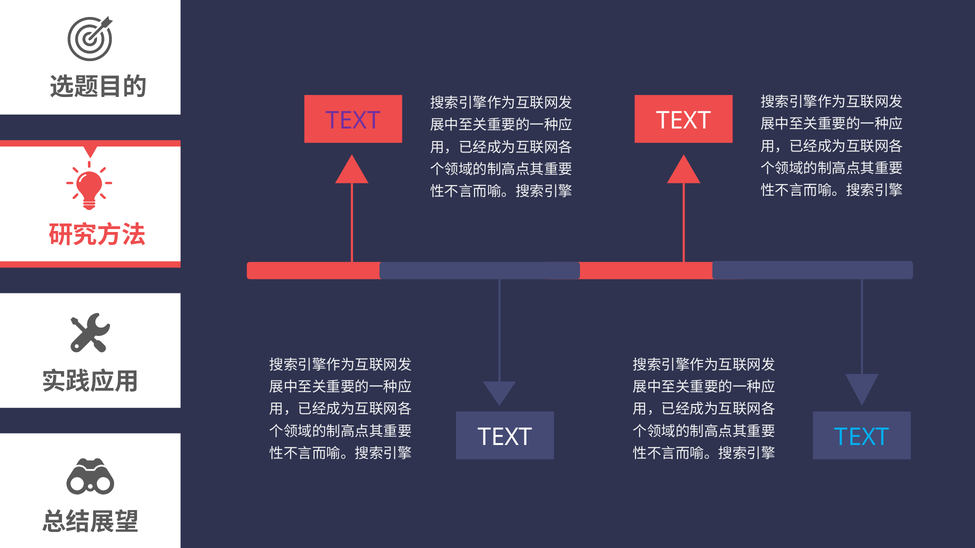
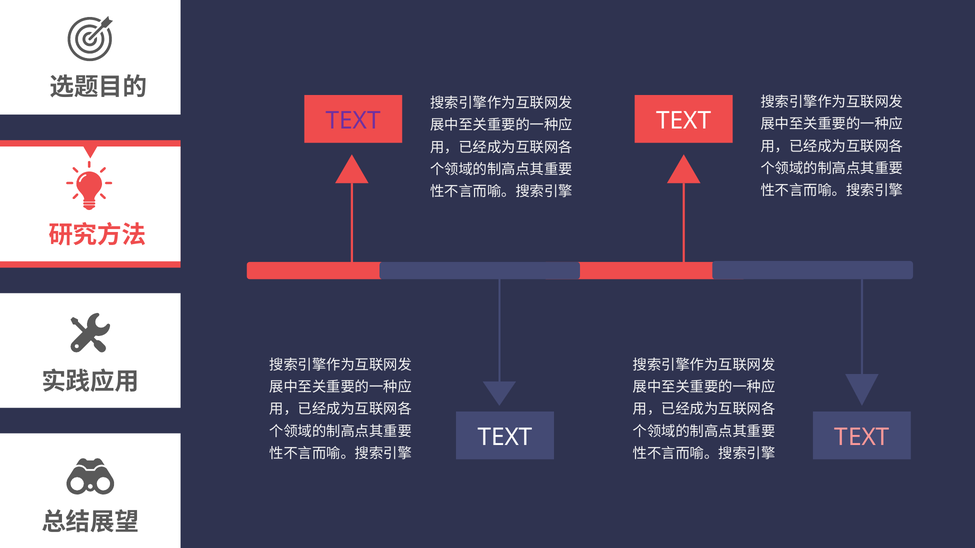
TEXT at (862, 438) colour: light blue -> pink
